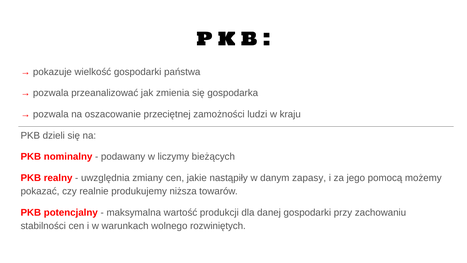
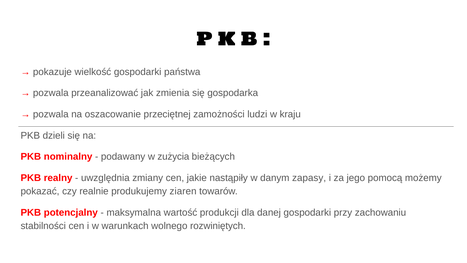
liczymy: liczymy -> zużycia
niższa: niższa -> ziaren
